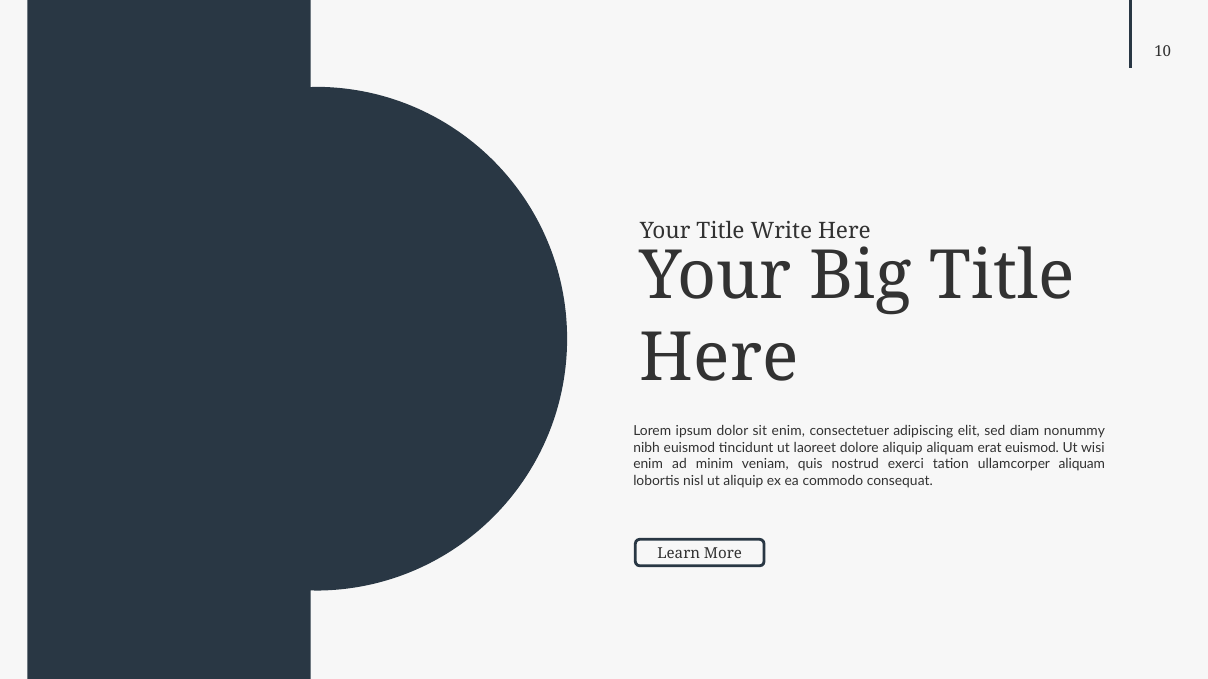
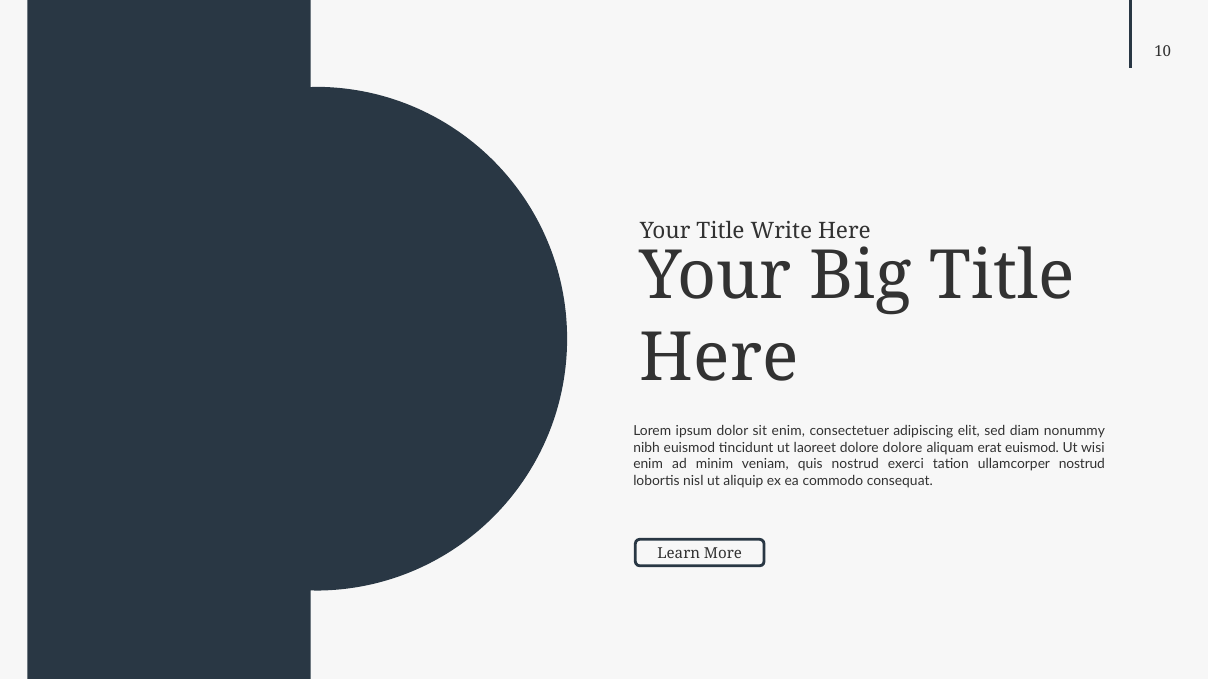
dolore aliquip: aliquip -> dolore
ullamcorper aliquam: aliquam -> nostrud
